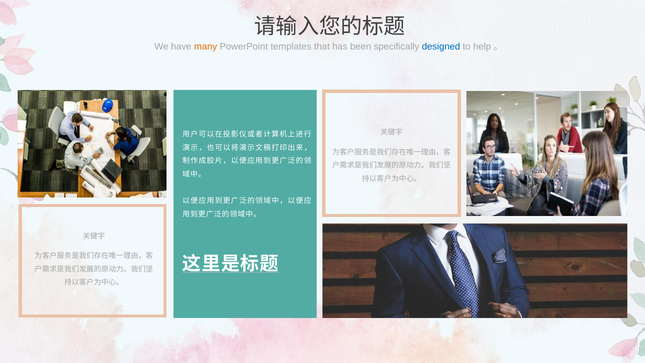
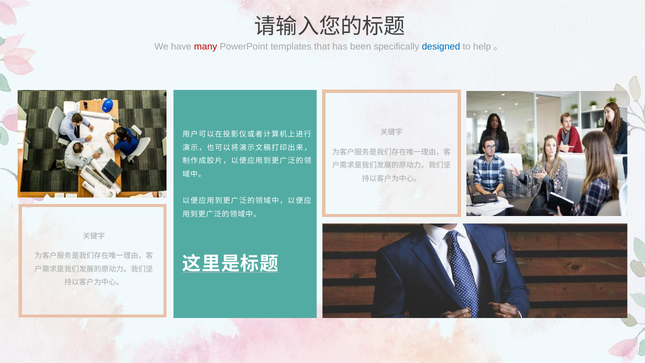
many colour: orange -> red
